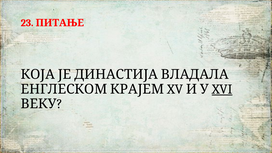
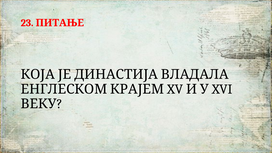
XVI underline: present -> none
